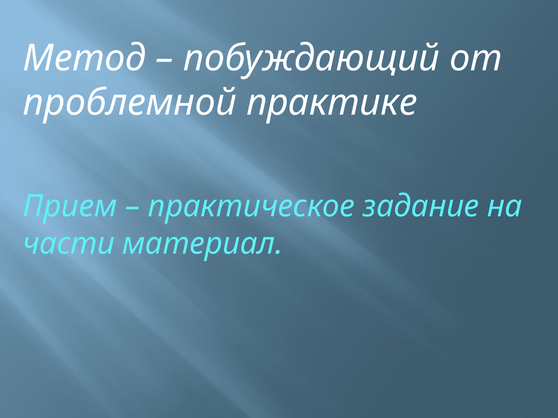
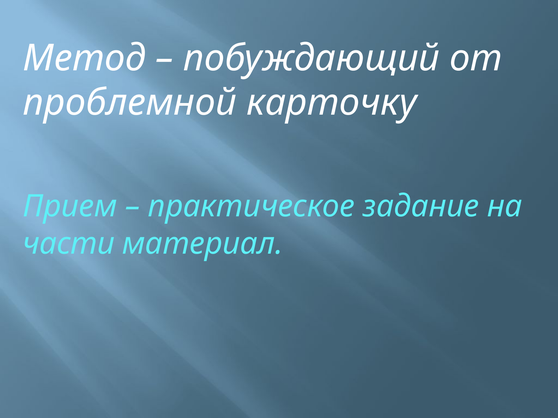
практике: практике -> карточку
